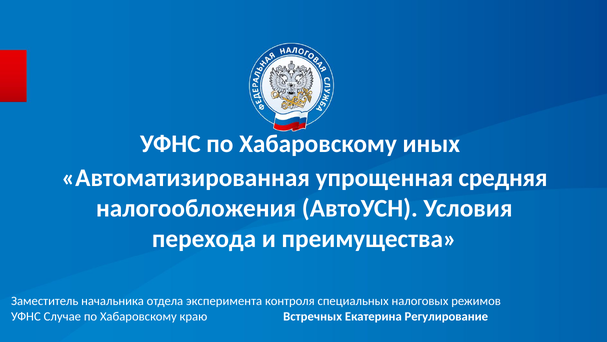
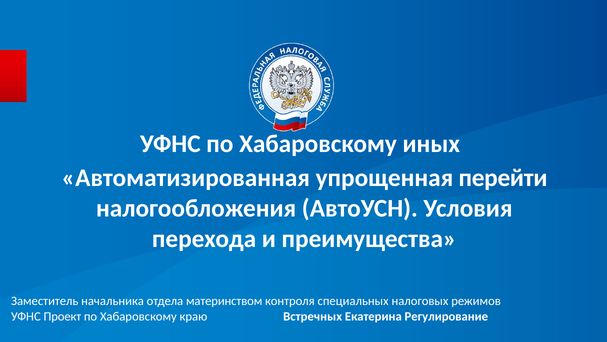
средняя: средняя -> перейти
эксперимента: эксперимента -> материнством
Случае: Случае -> Проект
